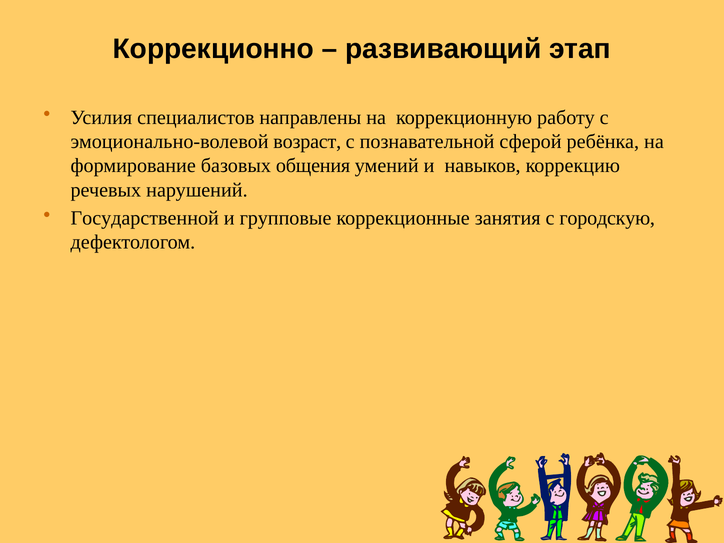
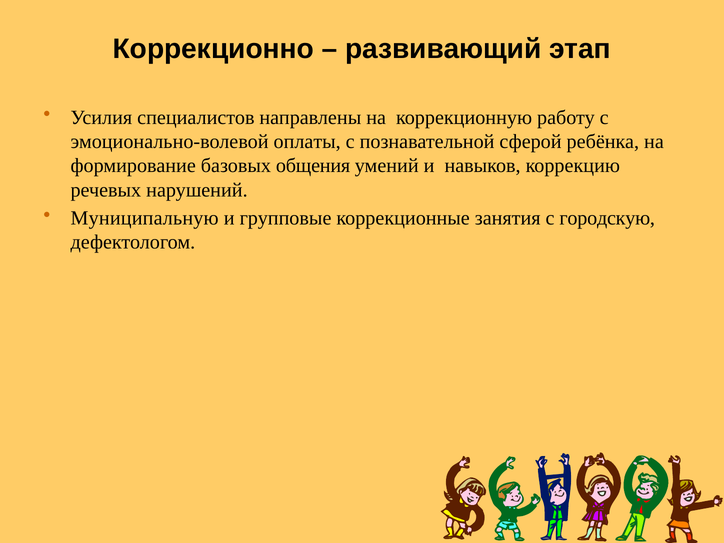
возраст: возраст -> оплаты
Государственной: Государственной -> Муниципальную
